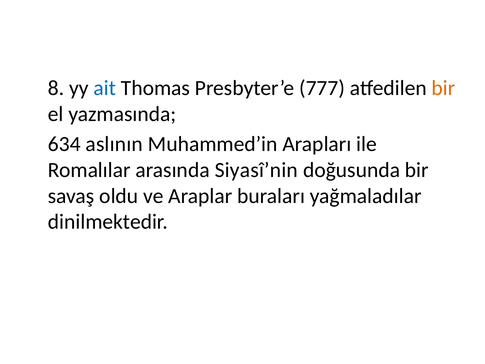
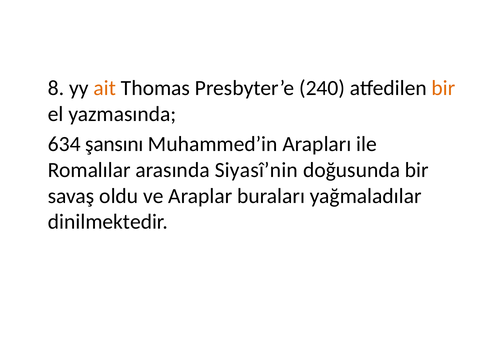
ait colour: blue -> orange
777: 777 -> 240
aslının: aslının -> şansını
